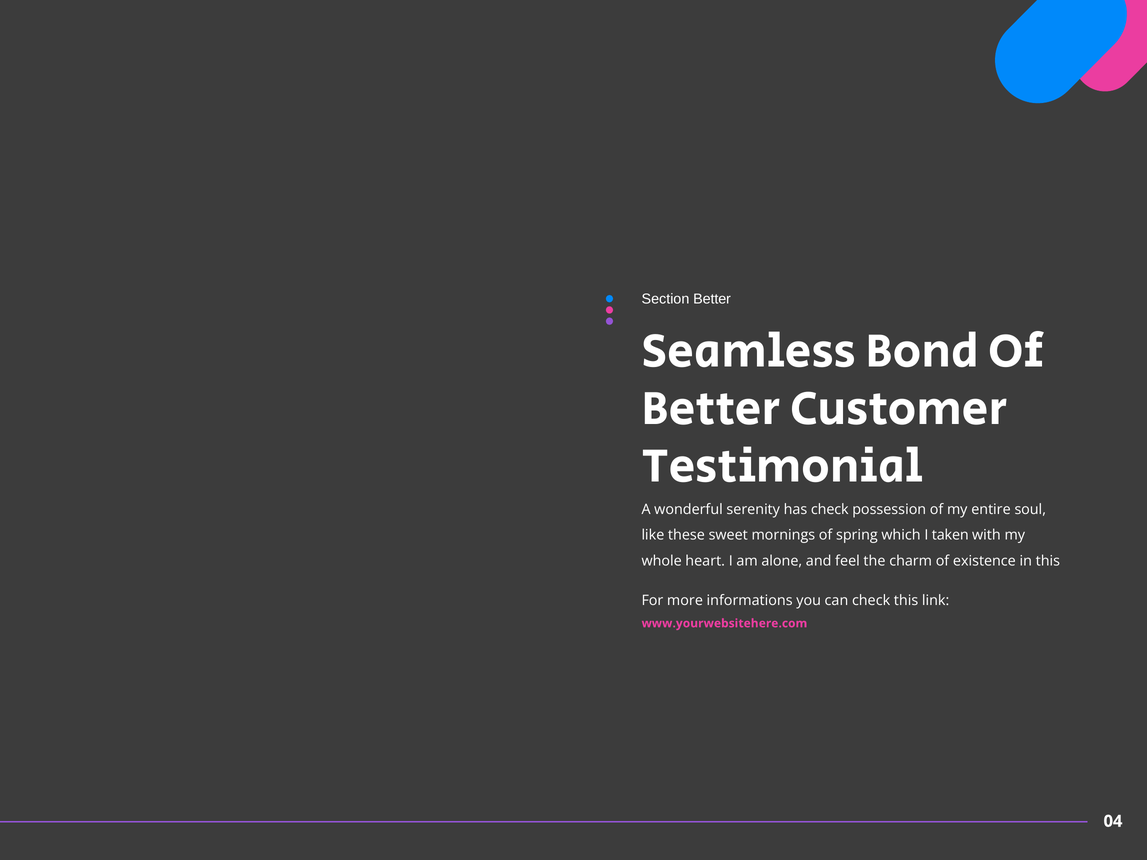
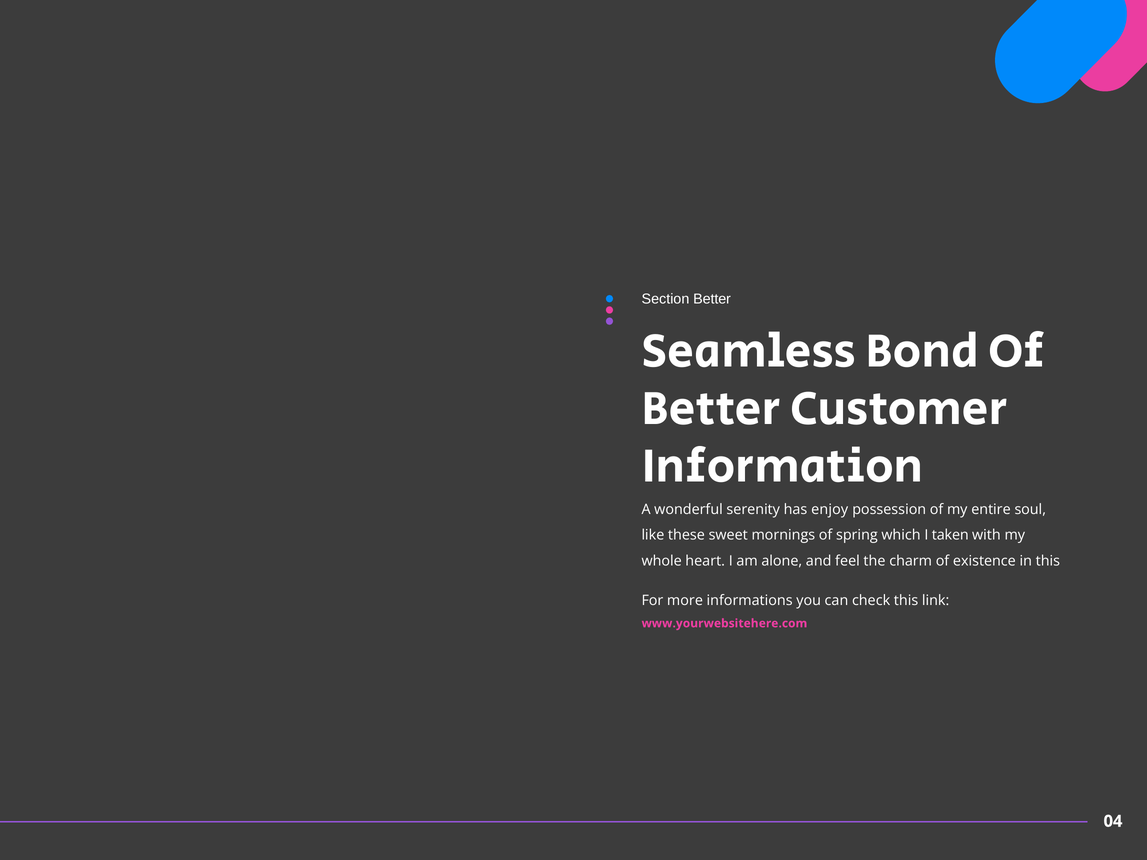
Testimonial: Testimonial -> Information
has check: check -> enjoy
